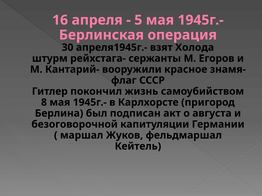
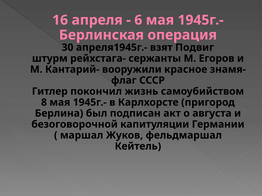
5: 5 -> 6
Холода: Холода -> Подвиг
